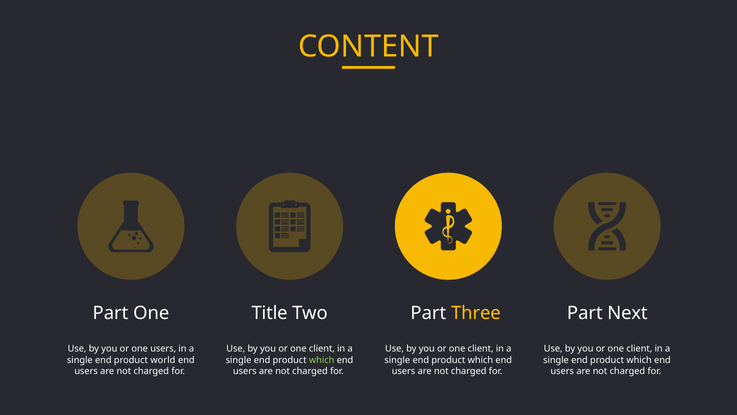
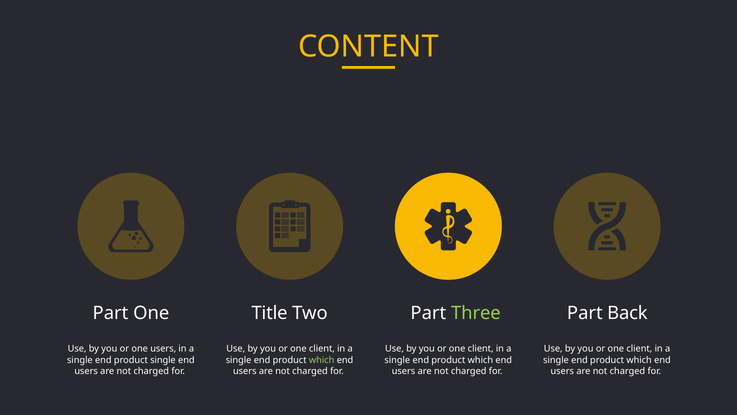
Three colour: yellow -> light green
Next: Next -> Back
product world: world -> single
